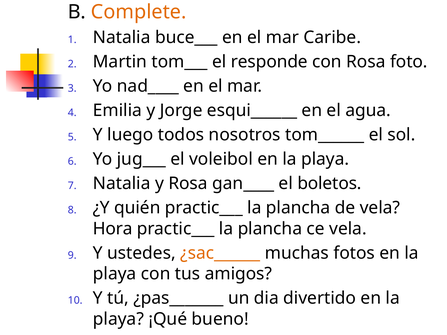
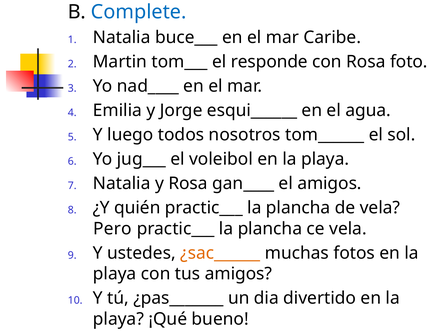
Complete colour: orange -> blue
el boletos: boletos -> amigos
Hora: Hora -> Pero
